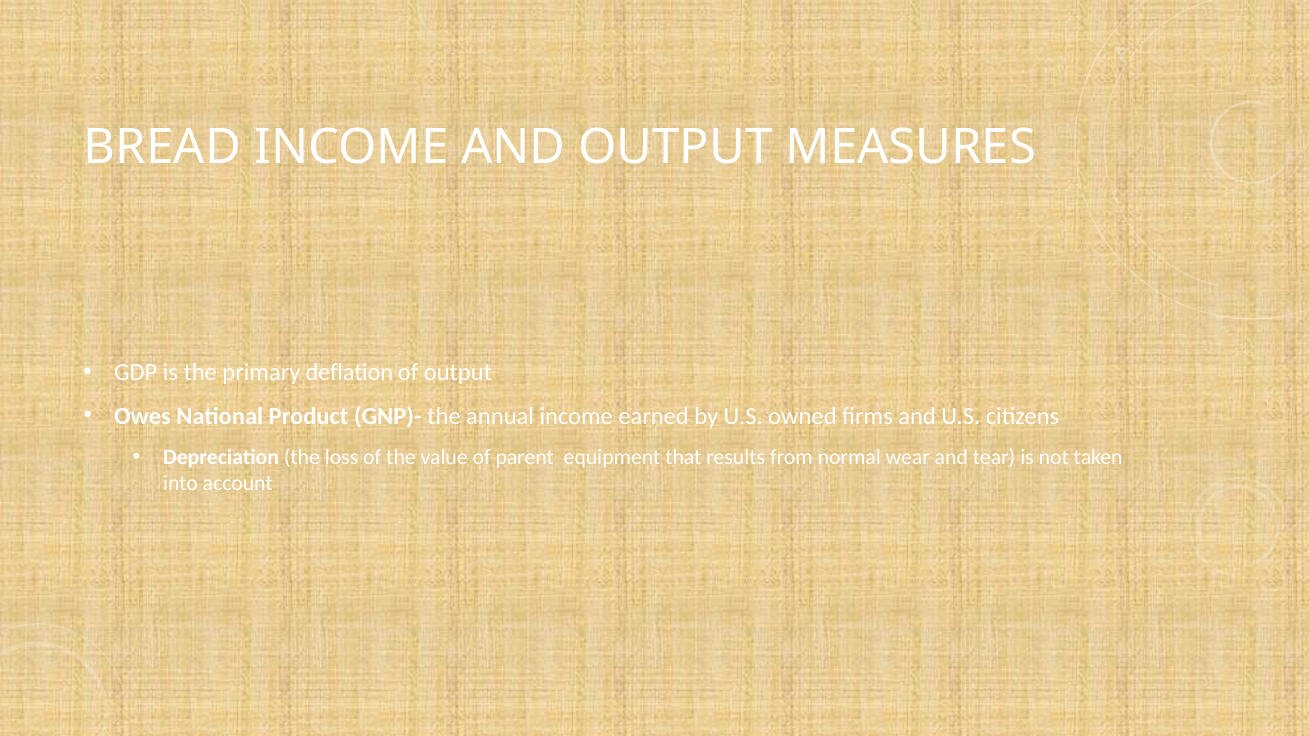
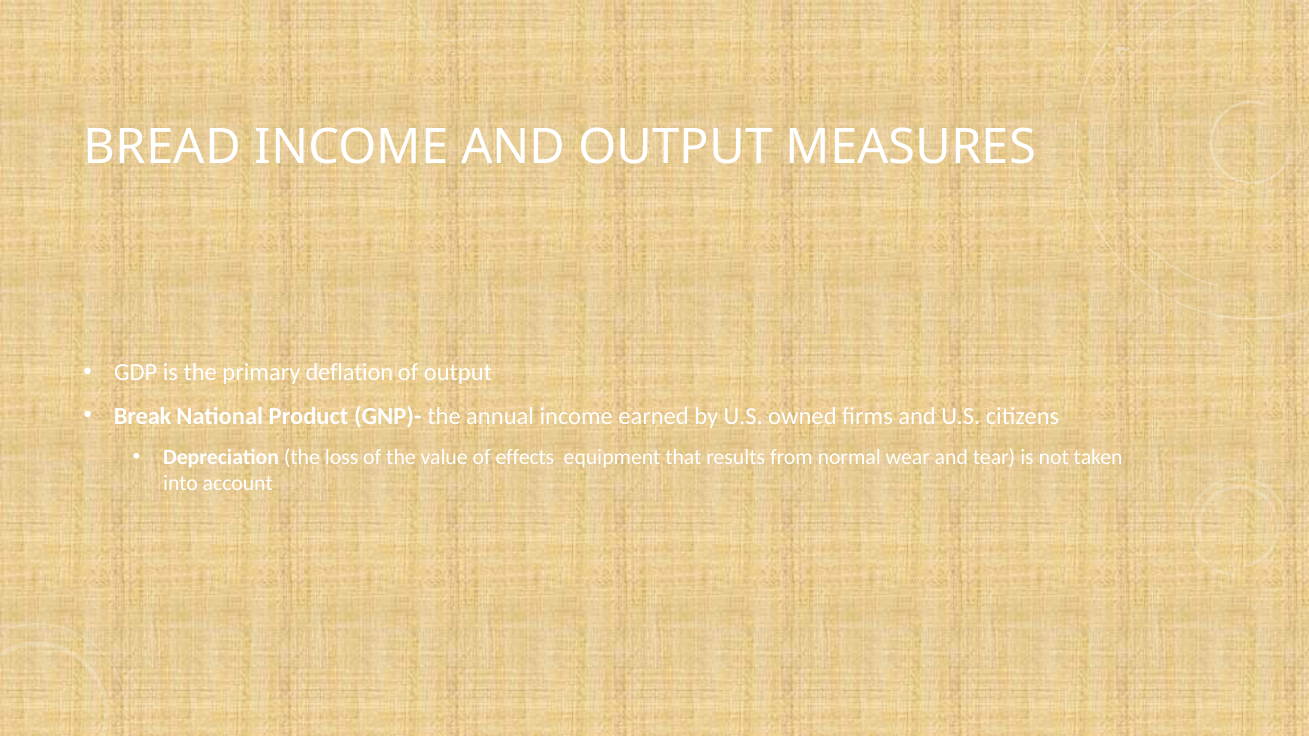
Owes: Owes -> Break
parent: parent -> effects
